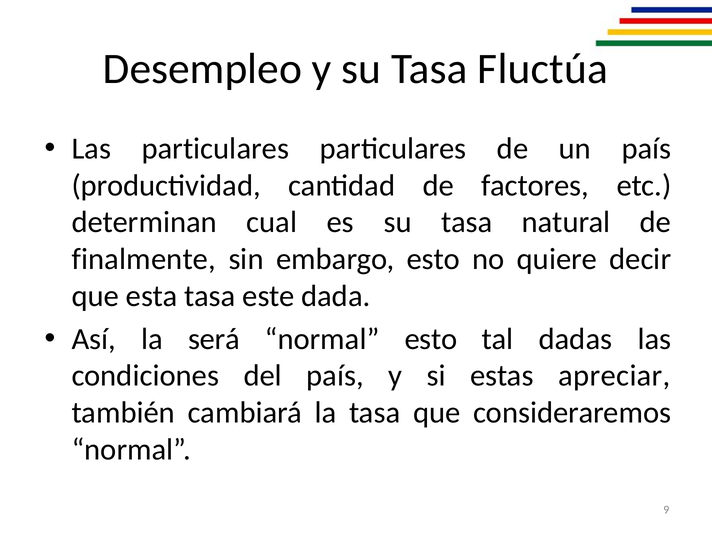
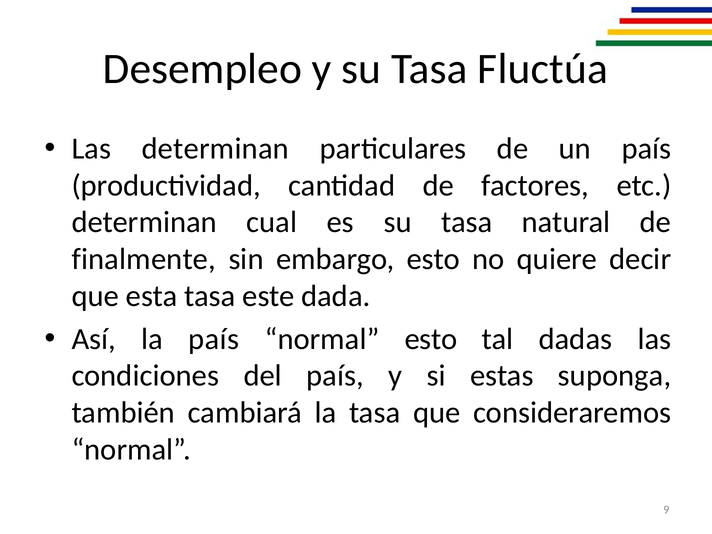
Las particulares: particulares -> determinan
la será: será -> país
apreciar: apreciar -> suponga
